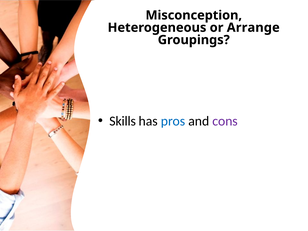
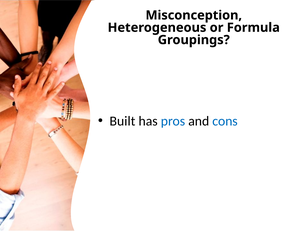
Arrange: Arrange -> Formula
Skills: Skills -> Built
cons colour: purple -> blue
